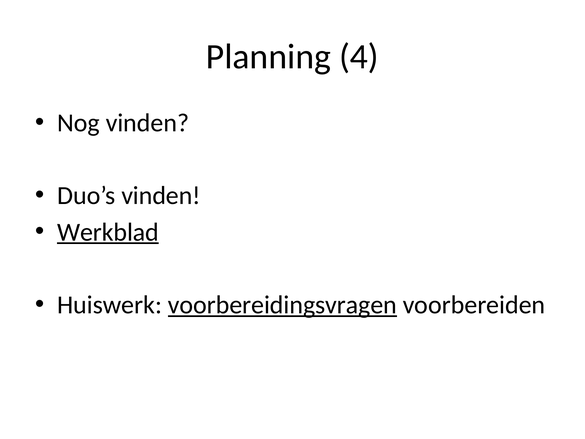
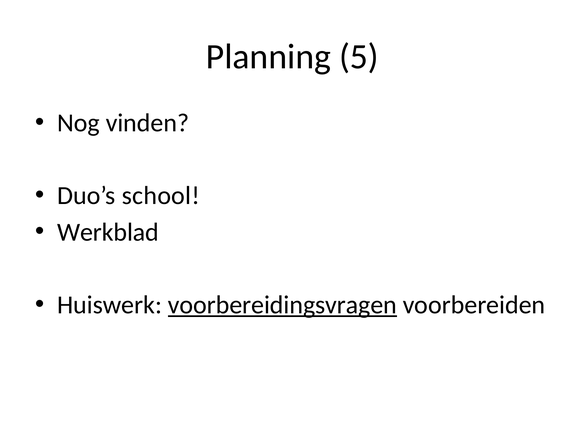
4: 4 -> 5
Duo’s vinden: vinden -> school
Werkblad underline: present -> none
